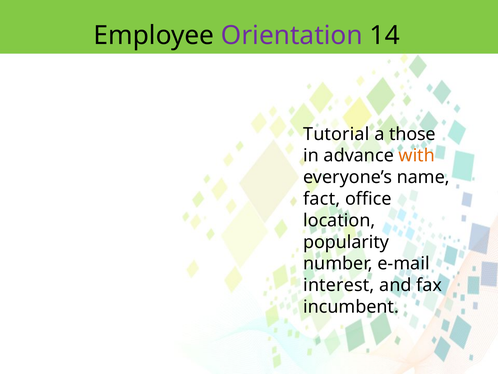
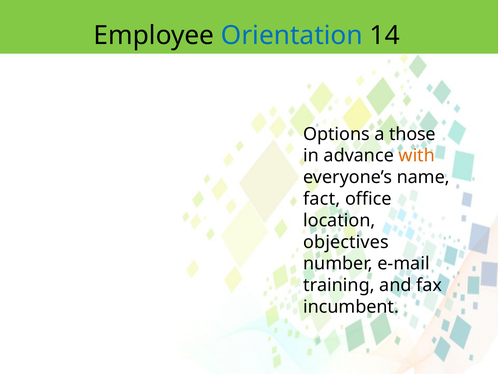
Orientation colour: purple -> blue
Tutorial: Tutorial -> Options
popularity: popularity -> objectives
interest: interest -> training
